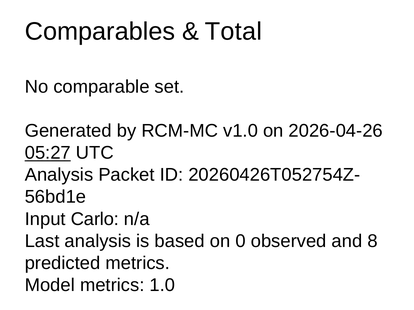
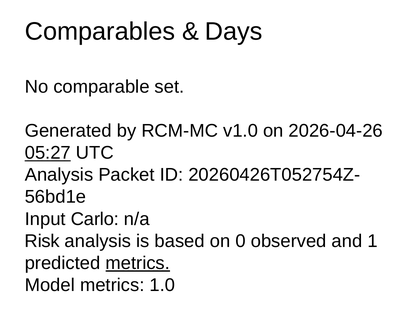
Total: Total -> Days
Last: Last -> Risk
8: 8 -> 1
metrics at (138, 264) underline: none -> present
